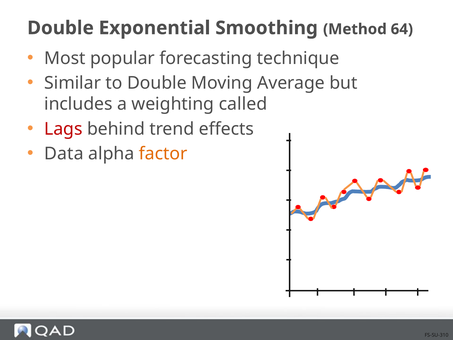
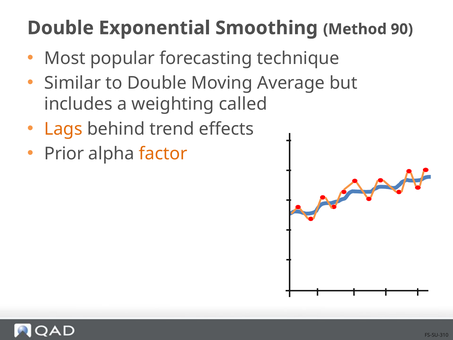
64: 64 -> 90
Lags colour: red -> orange
Data: Data -> Prior
